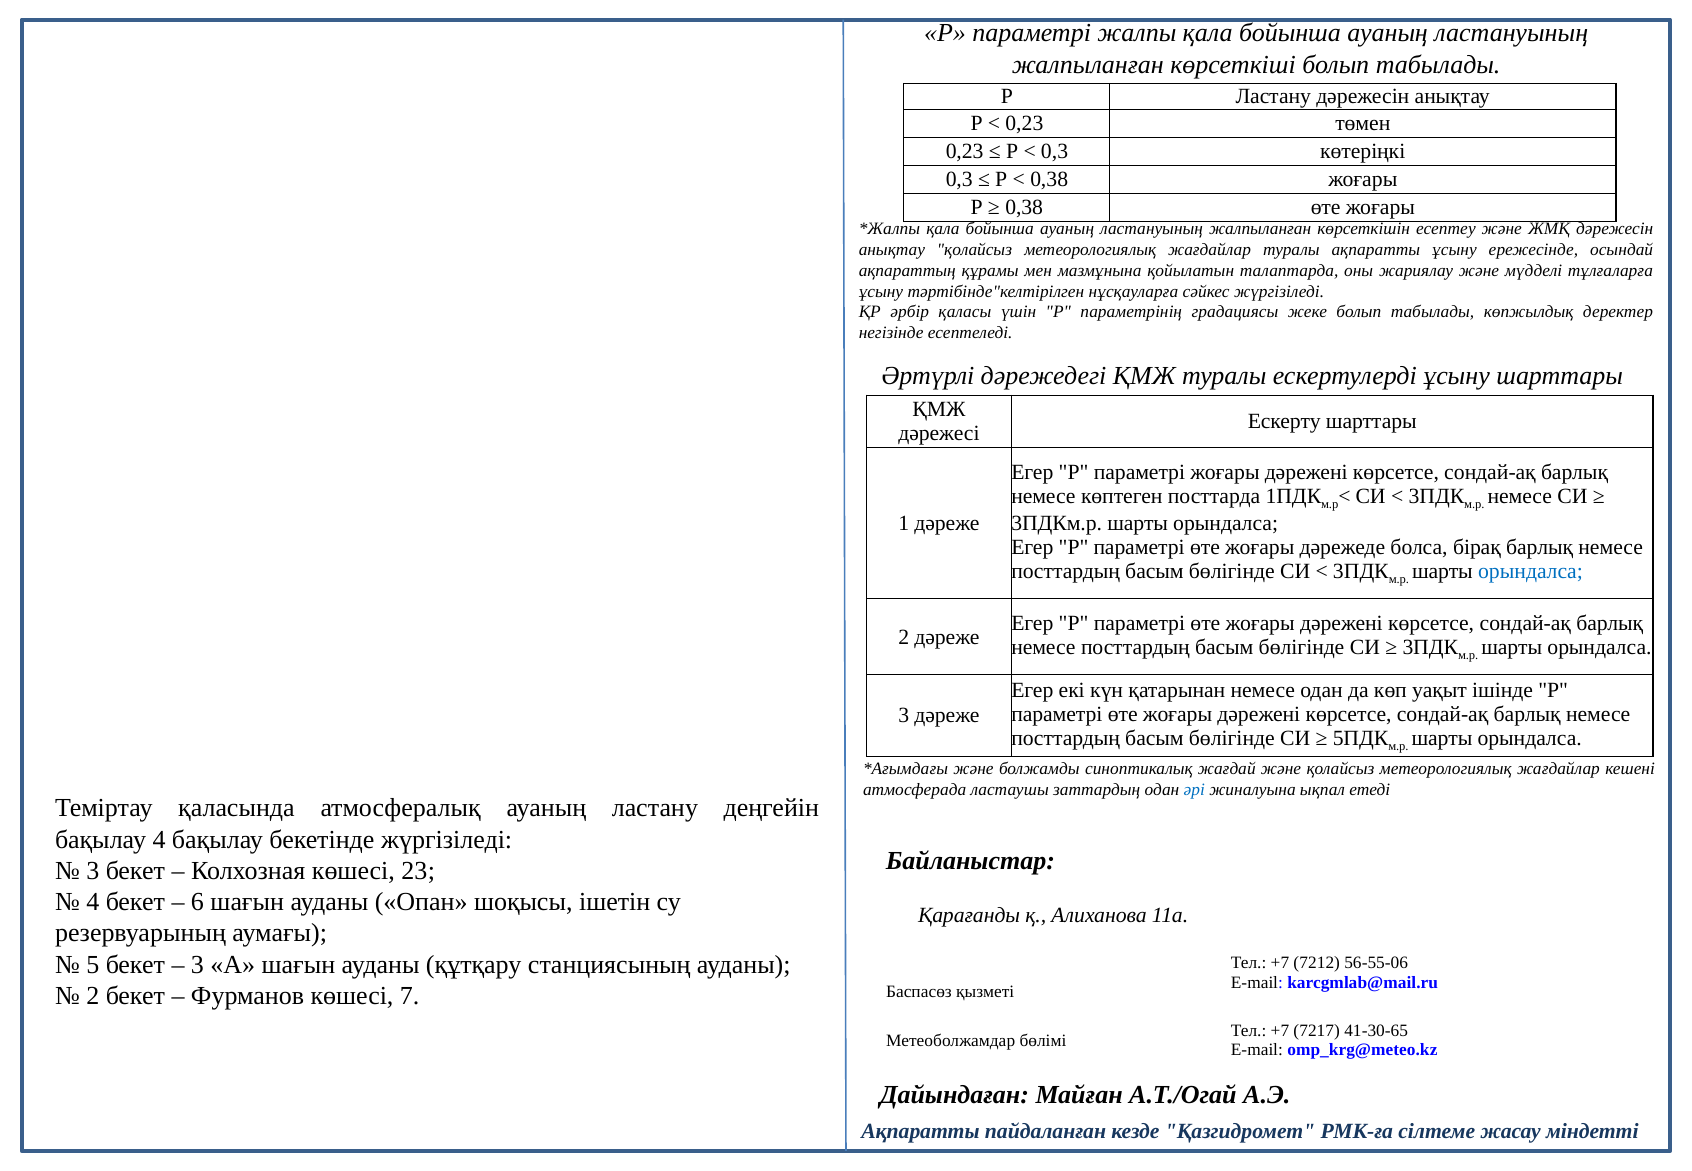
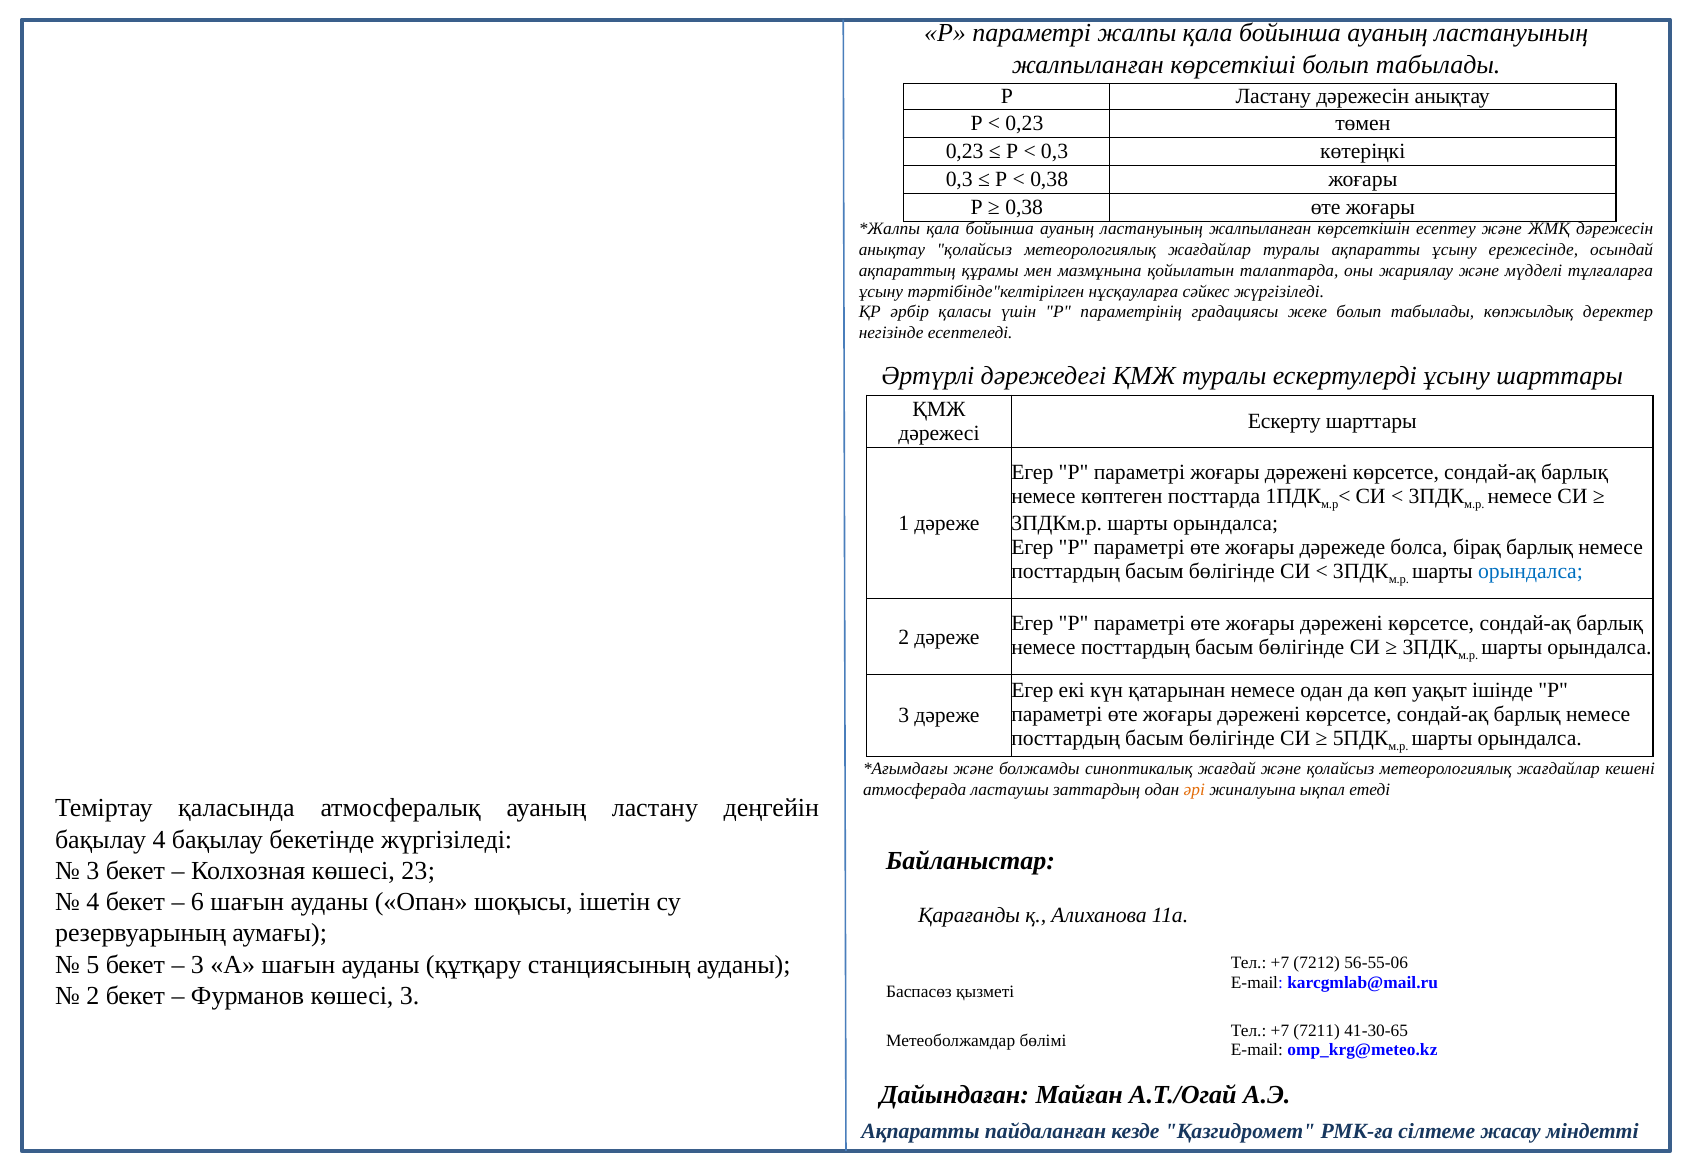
әрі colour: blue -> orange
көшесі 7: 7 -> 3
7217: 7217 -> 7211
